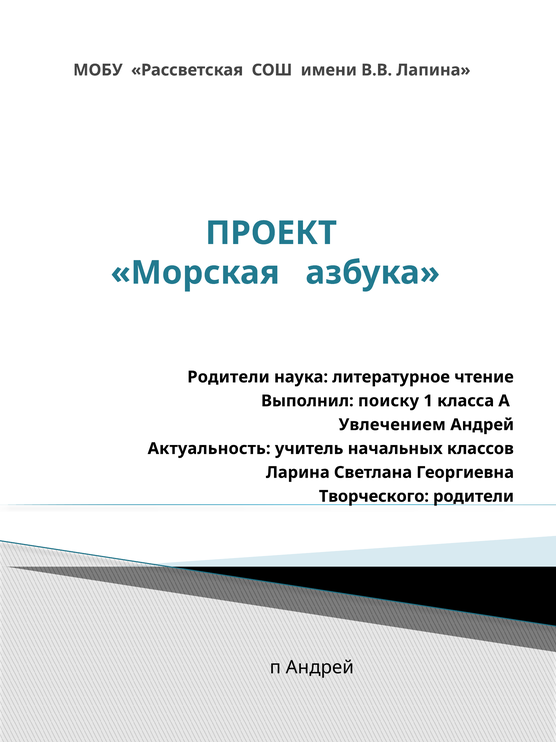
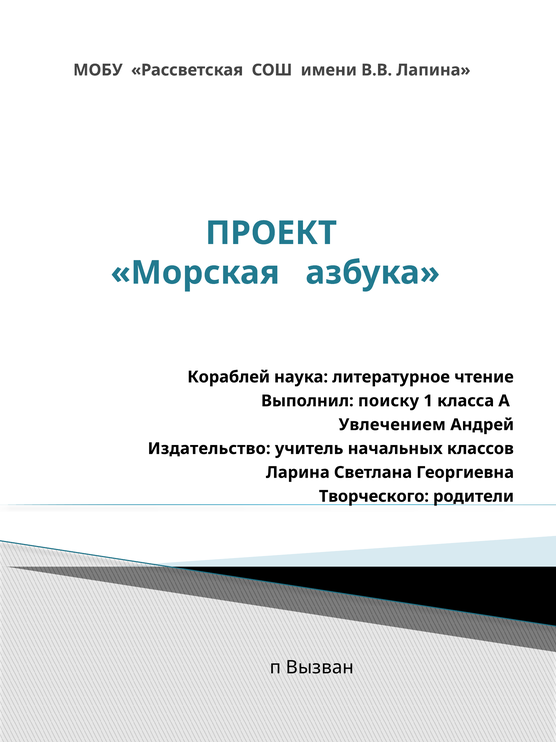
Родители at (229, 377): Родители -> Кораблей
Актуальность: Актуальность -> Издательство
п Андрей: Андрей -> Вызван
